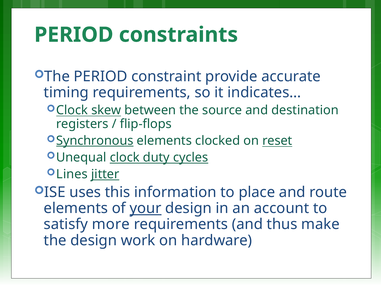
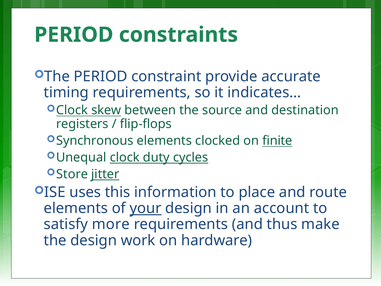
Synchronous underline: present -> none
reset: reset -> finite
Lines: Lines -> Store
